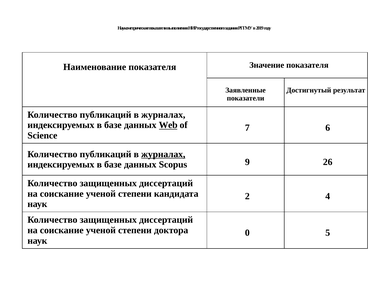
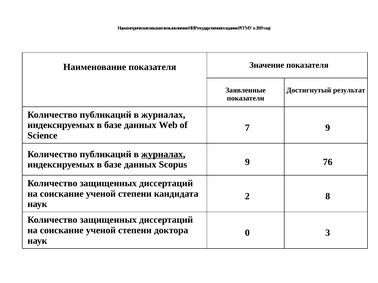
Web underline: present -> none
7 6: 6 -> 9
26: 26 -> 76
4: 4 -> 8
5: 5 -> 3
